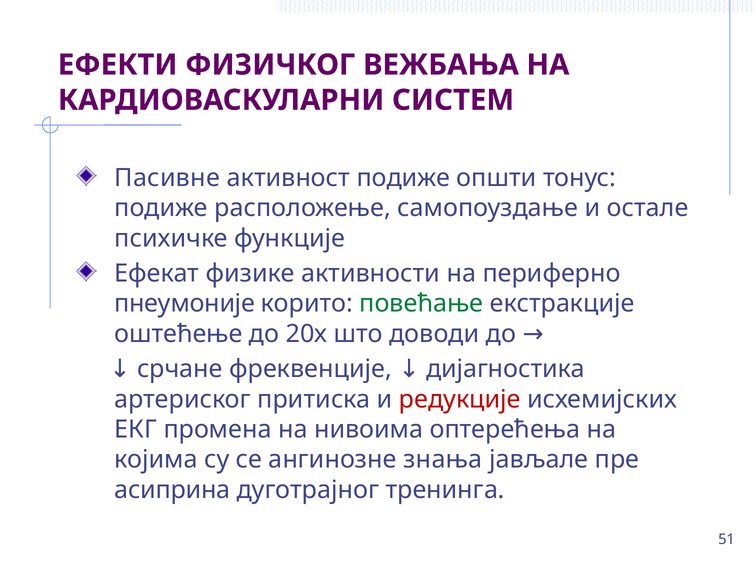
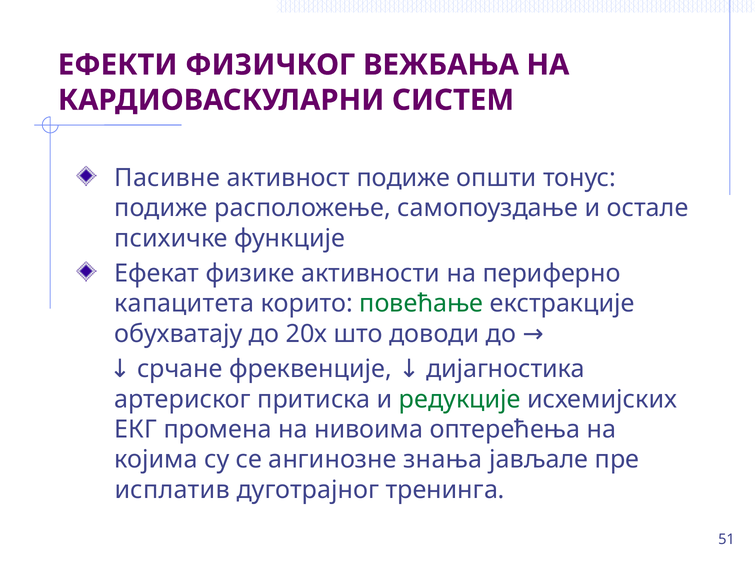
пнеумоније: пнеумоније -> капацитета
оштећење: оштећење -> обухватају
редукције colour: red -> green
асиприна: асиприна -> исплатив
